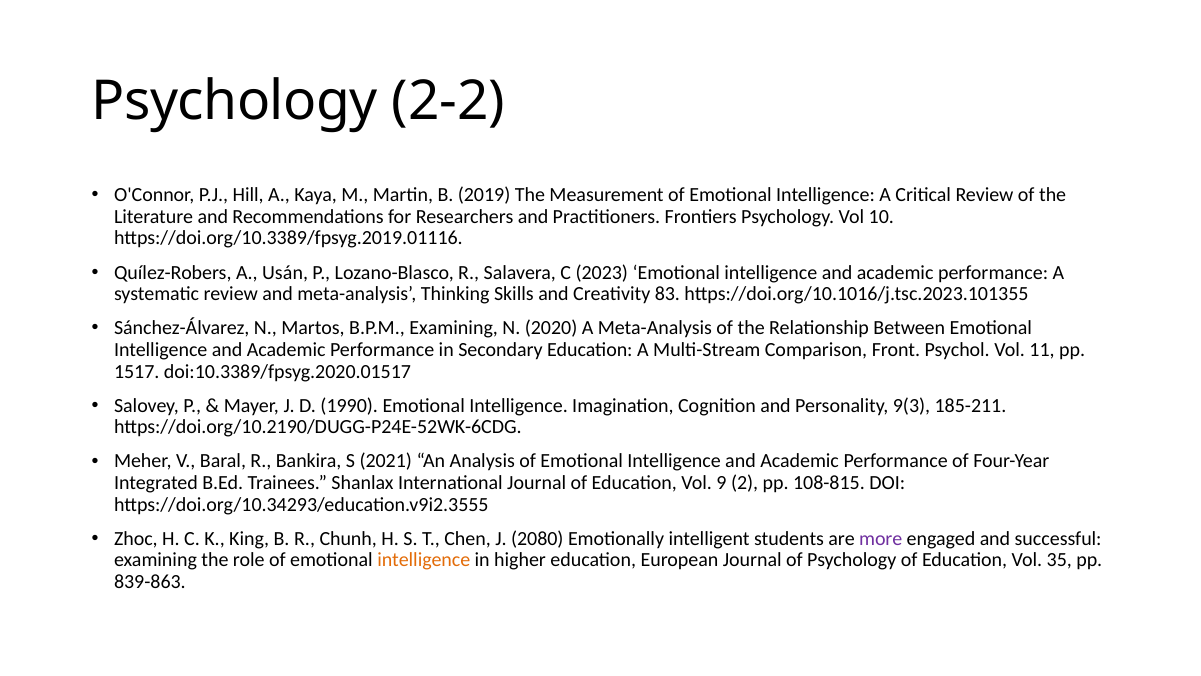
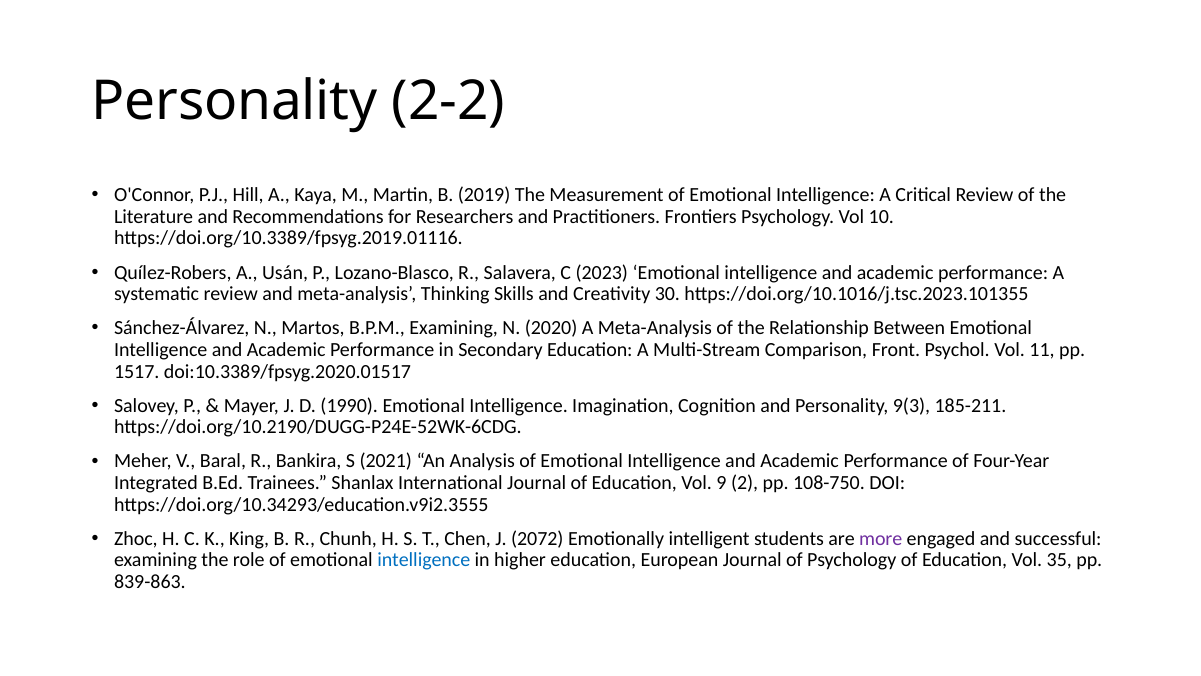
Psychology at (235, 101): Psychology -> Personality
83: 83 -> 30
108-815: 108-815 -> 108-750
2080: 2080 -> 2072
intelligence at (424, 560) colour: orange -> blue
